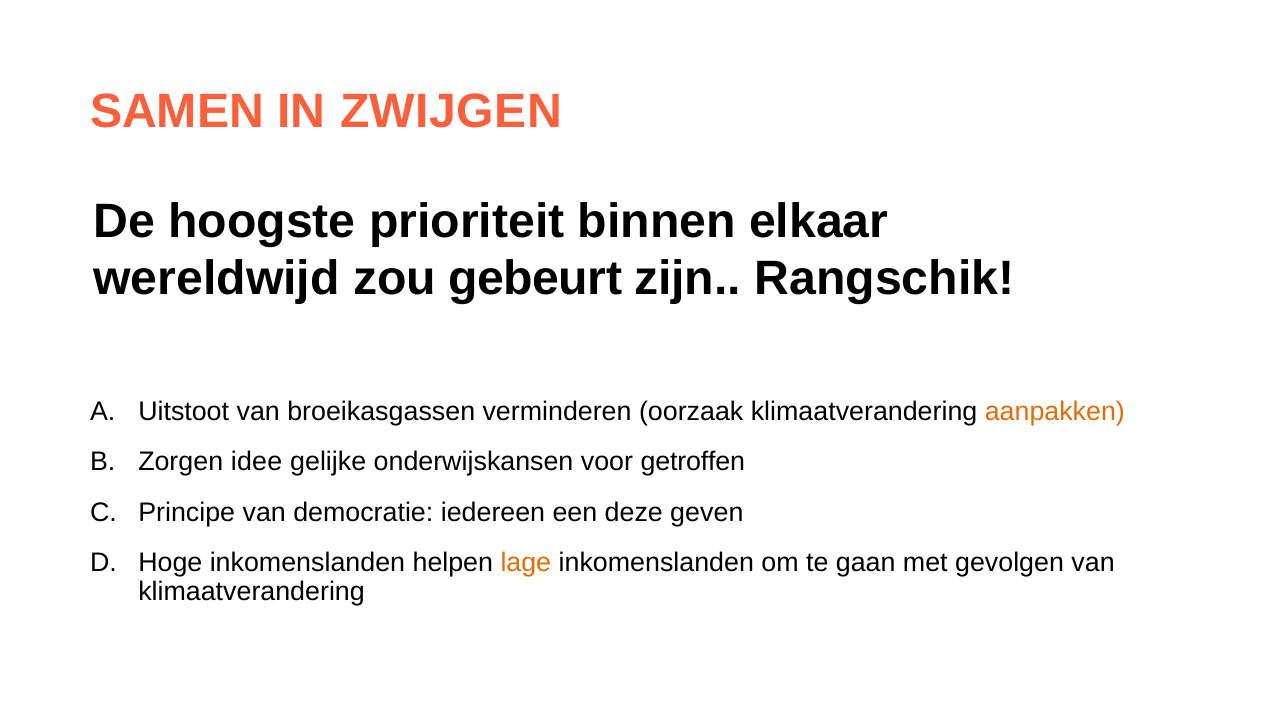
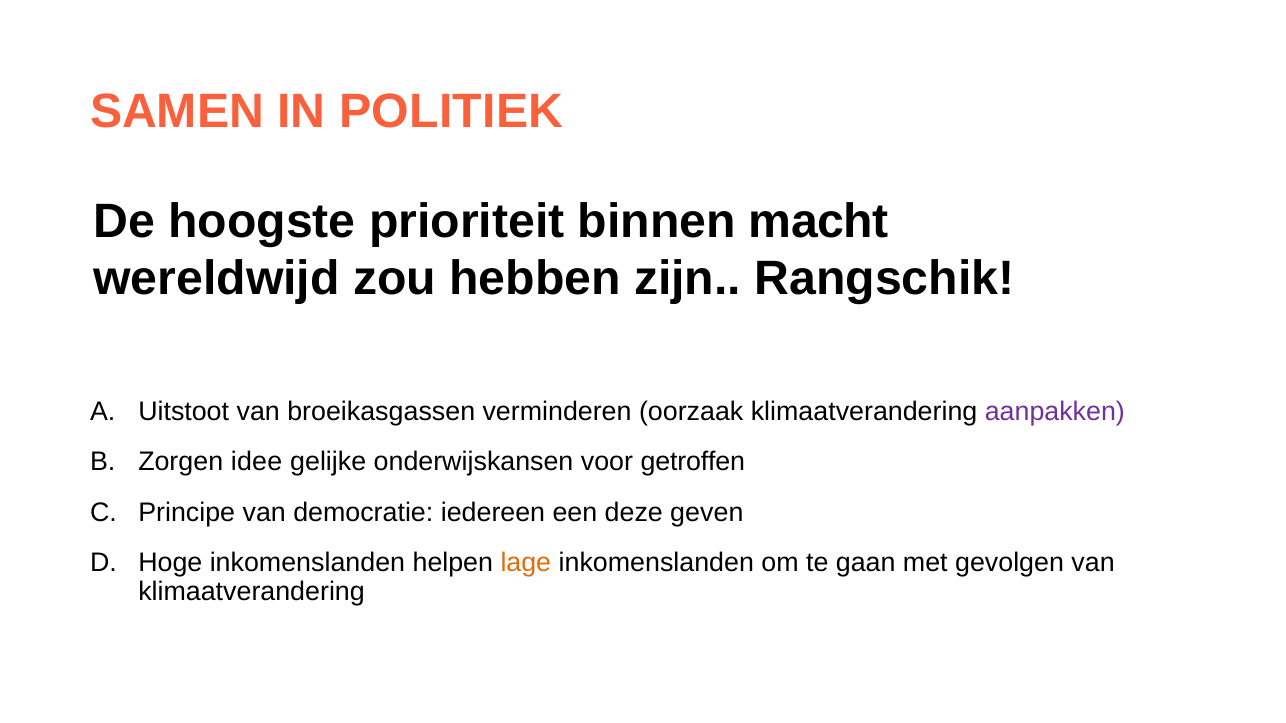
ZWIJGEN: ZWIJGEN -> POLITIEK
elkaar: elkaar -> macht
gebeurt: gebeurt -> hebben
aanpakken colour: orange -> purple
